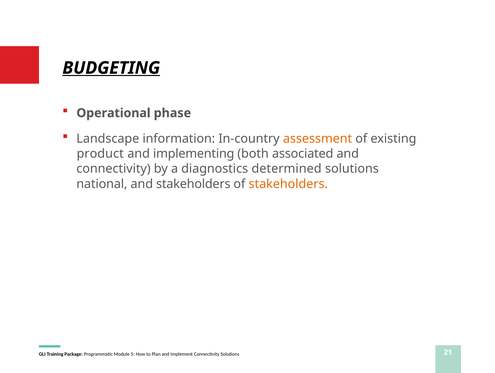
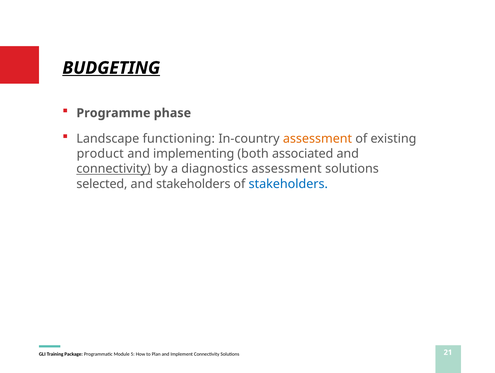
Operational: Operational -> Programme
information: information -> functioning
connectivity at (114, 169) underline: none -> present
diagnostics determined: determined -> assessment
national: national -> selected
stakeholders at (288, 184) colour: orange -> blue
